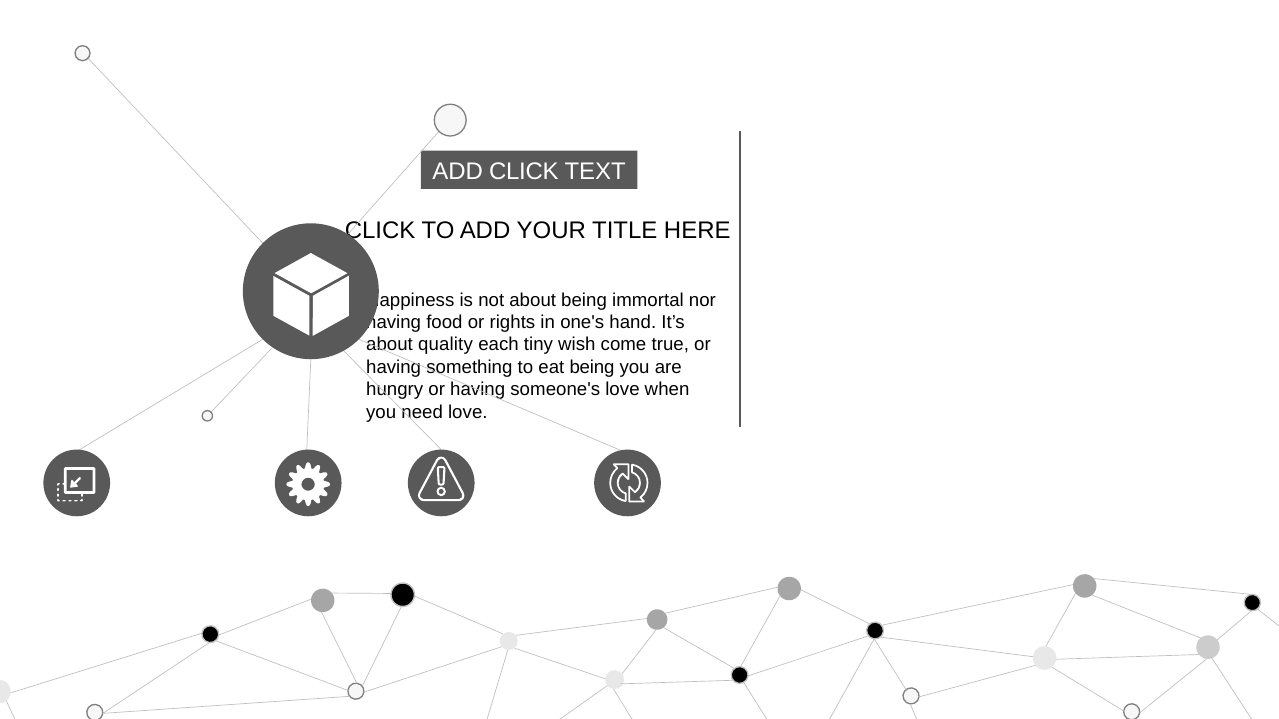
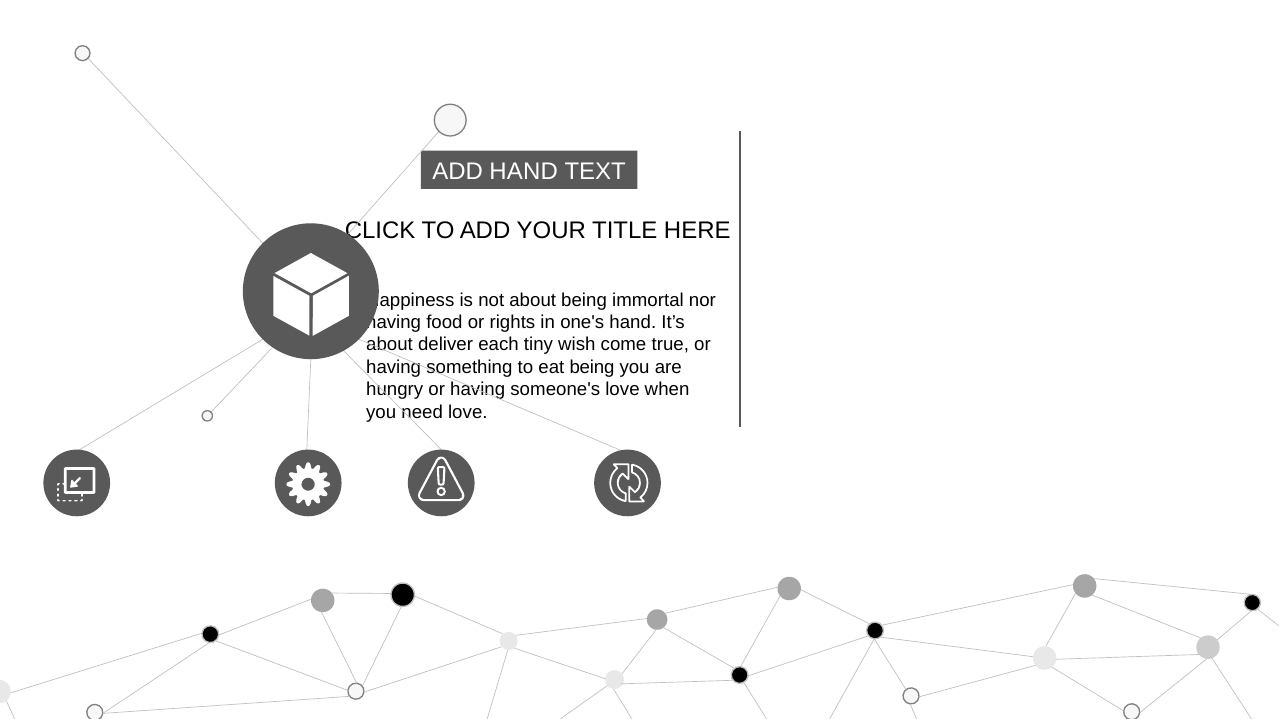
ADD CLICK: CLICK -> HAND
quality: quality -> deliver
